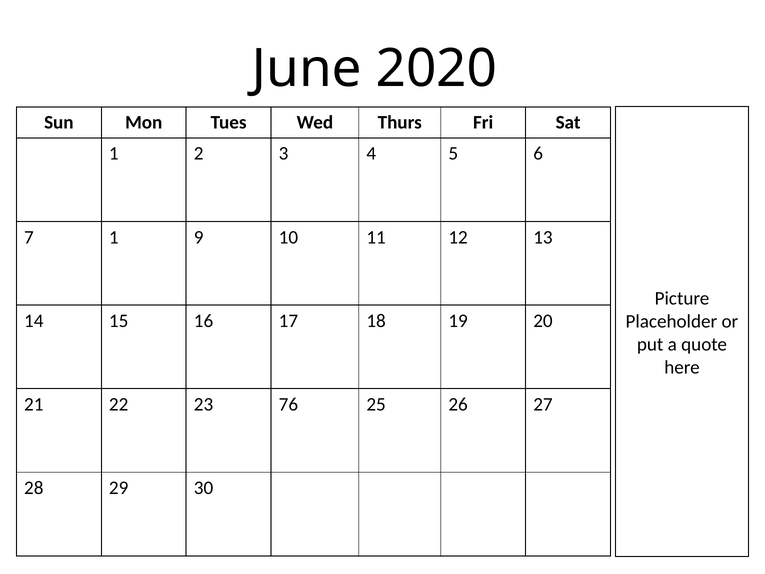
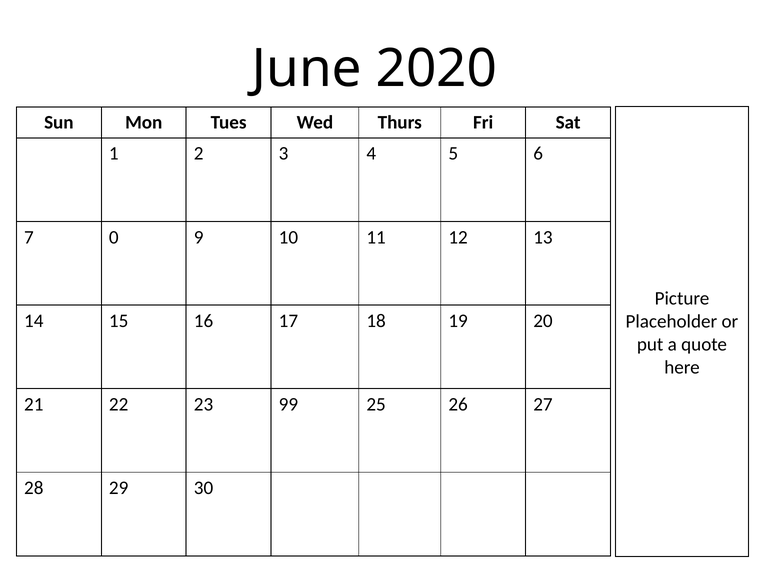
7 1: 1 -> 0
76: 76 -> 99
